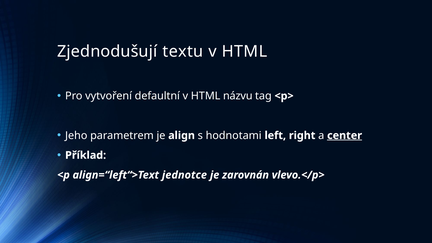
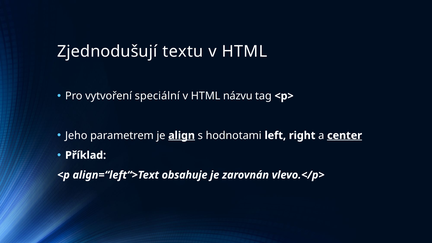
defaultní: defaultní -> speciální
align underline: none -> present
jednotce: jednotce -> obsahuje
